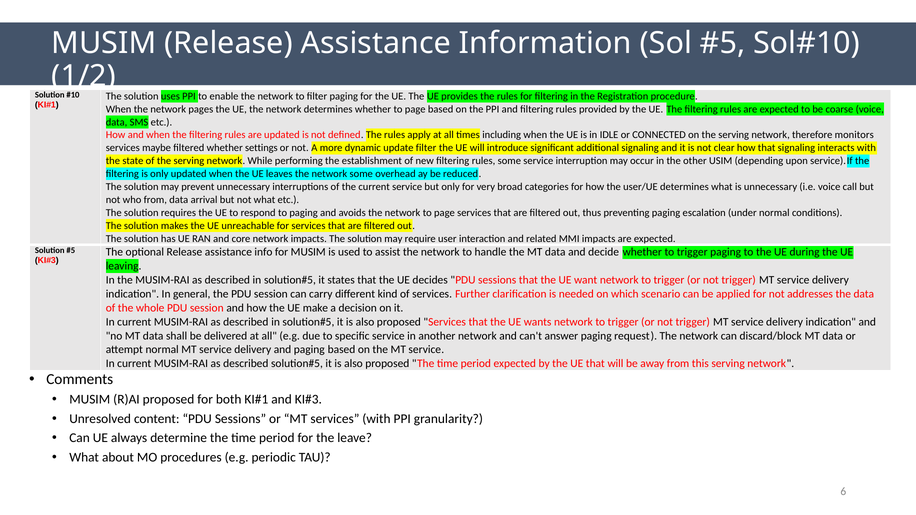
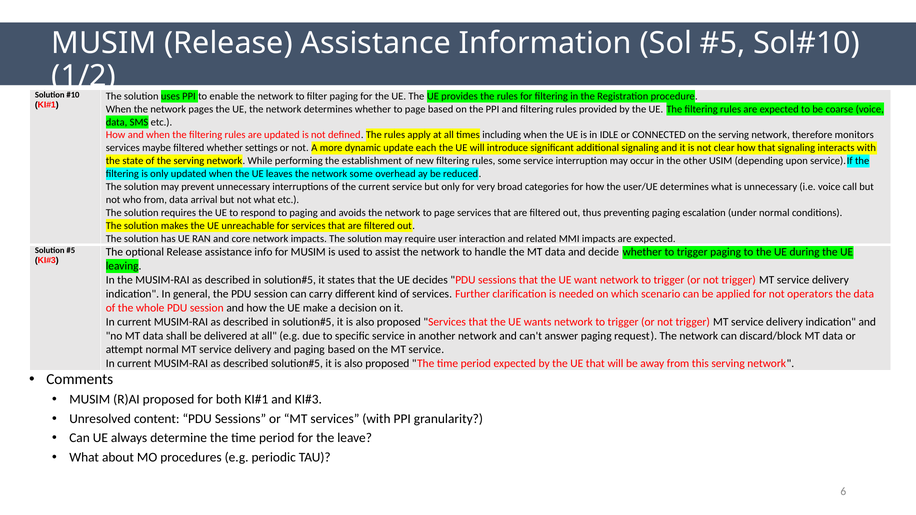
update filter: filter -> each
addresses: addresses -> operators
